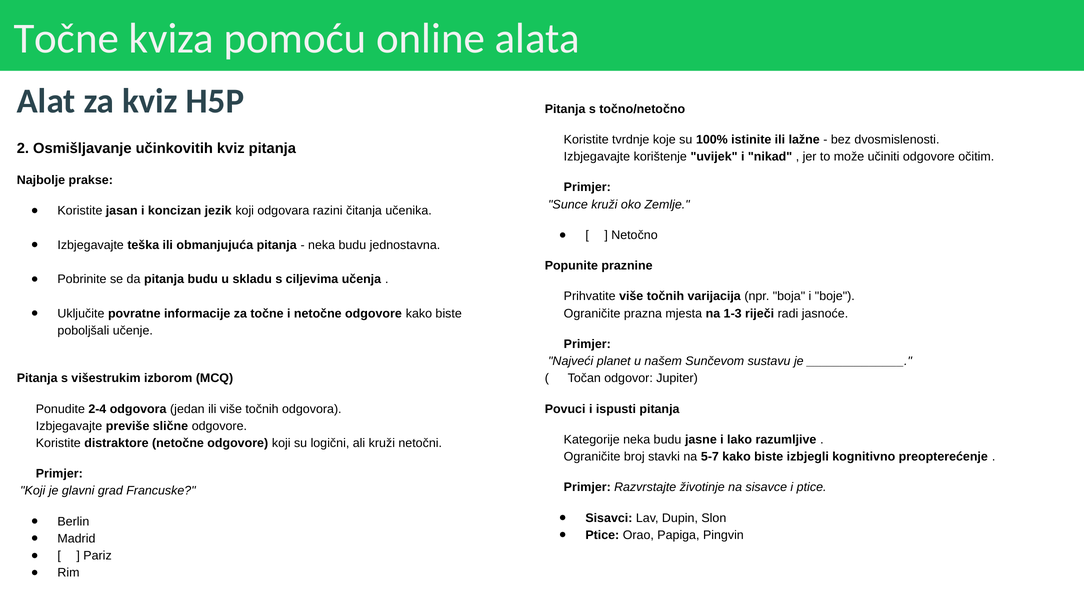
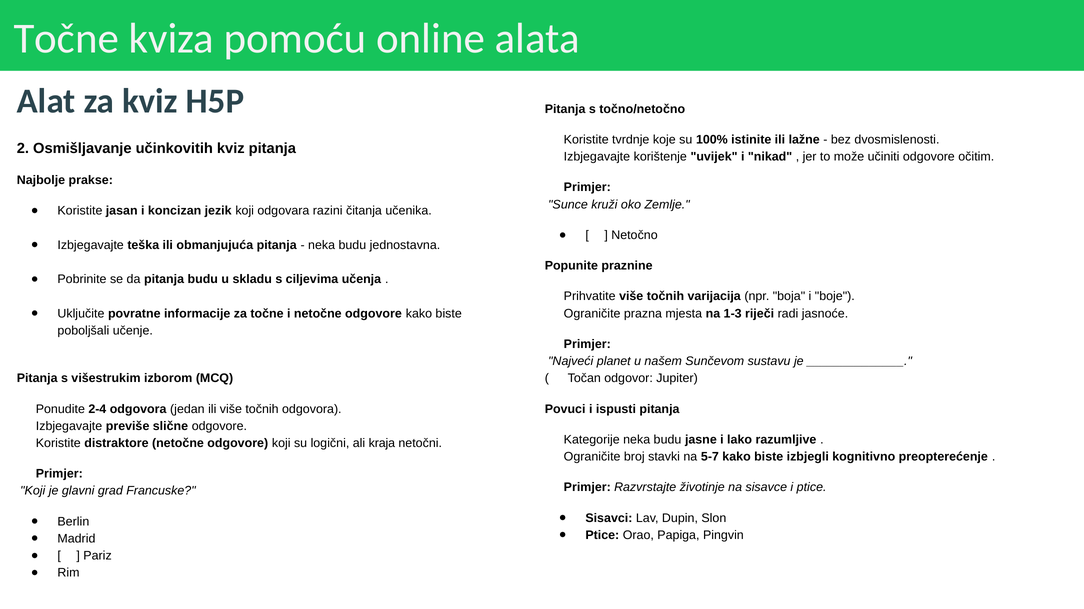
ali kruži: kruži -> kraja
